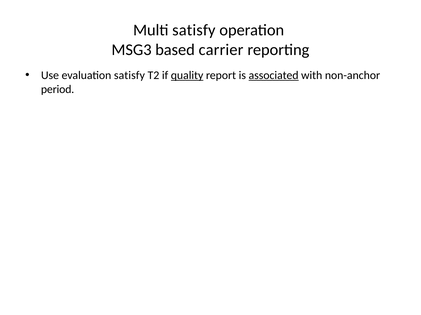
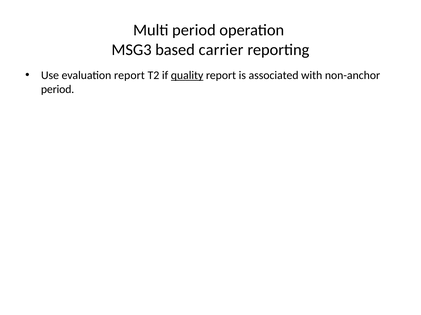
Multi satisfy: satisfy -> period
evaluation satisfy: satisfy -> report
associated underline: present -> none
